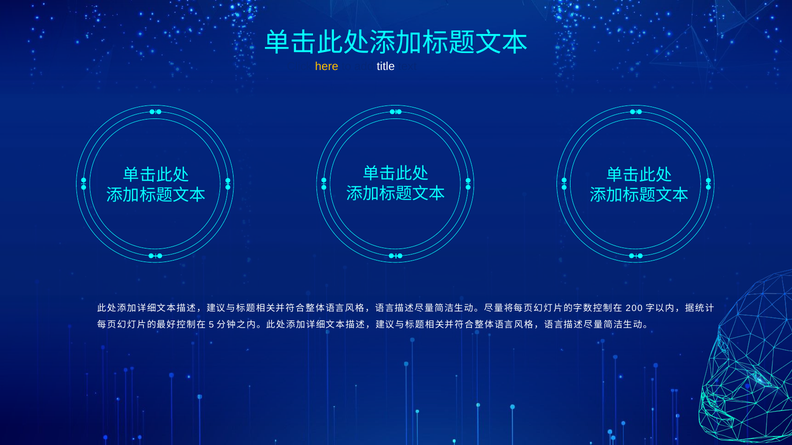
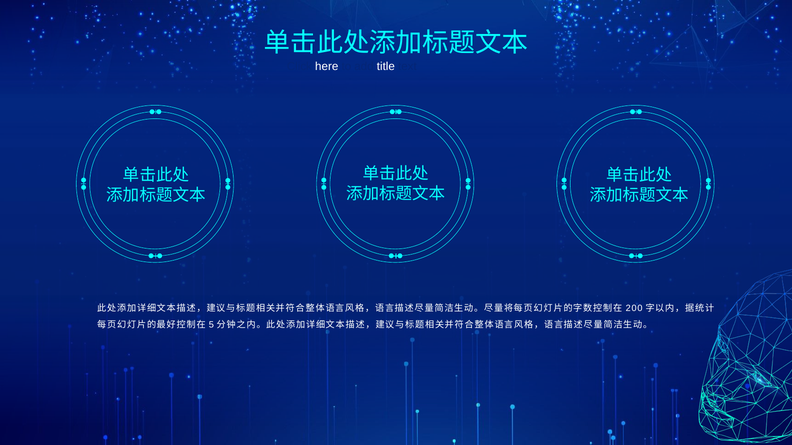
here colour: yellow -> white
